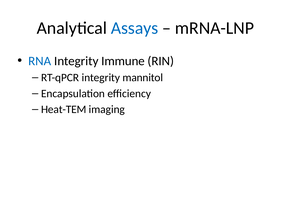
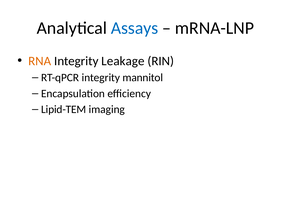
RNA colour: blue -> orange
Immune: Immune -> Leakage
Heat-TEM: Heat-TEM -> Lipid-TEM
